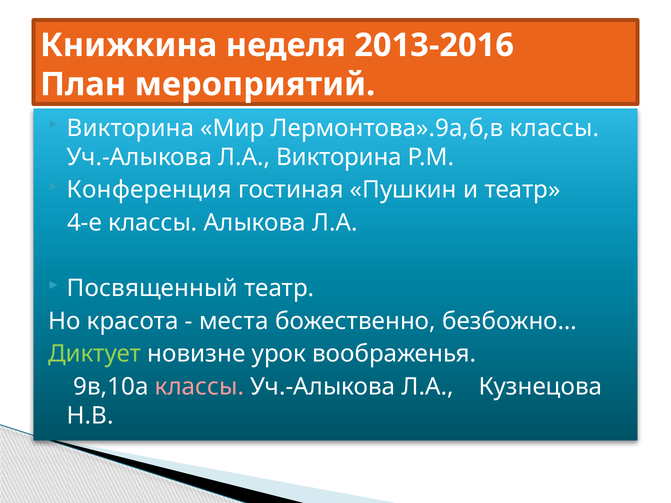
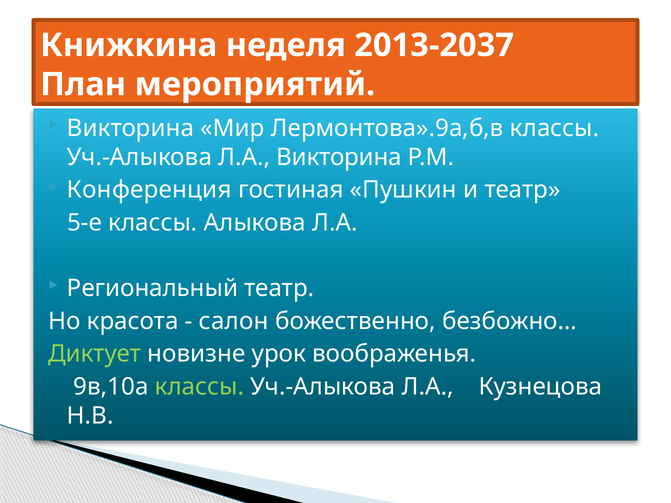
2013-2016: 2013-2016 -> 2013-2037
4-е: 4-е -> 5-е
Посвященный: Посвященный -> Региональный
места: места -> салон
классы at (199, 387) colour: pink -> light green
